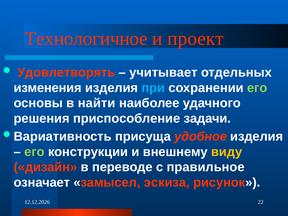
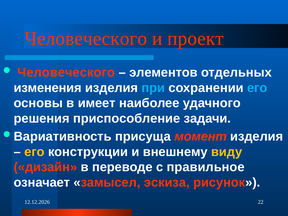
Технологичное at (86, 39): Технологичное -> Человеческого
Удовлетворять at (66, 72): Удовлетворять -> Человеческого
учитывает: учитывает -> элементов
его at (257, 88) colour: light green -> light blue
найти: найти -> имеет
удобное: удобное -> момент
его at (34, 152) colour: light green -> yellow
